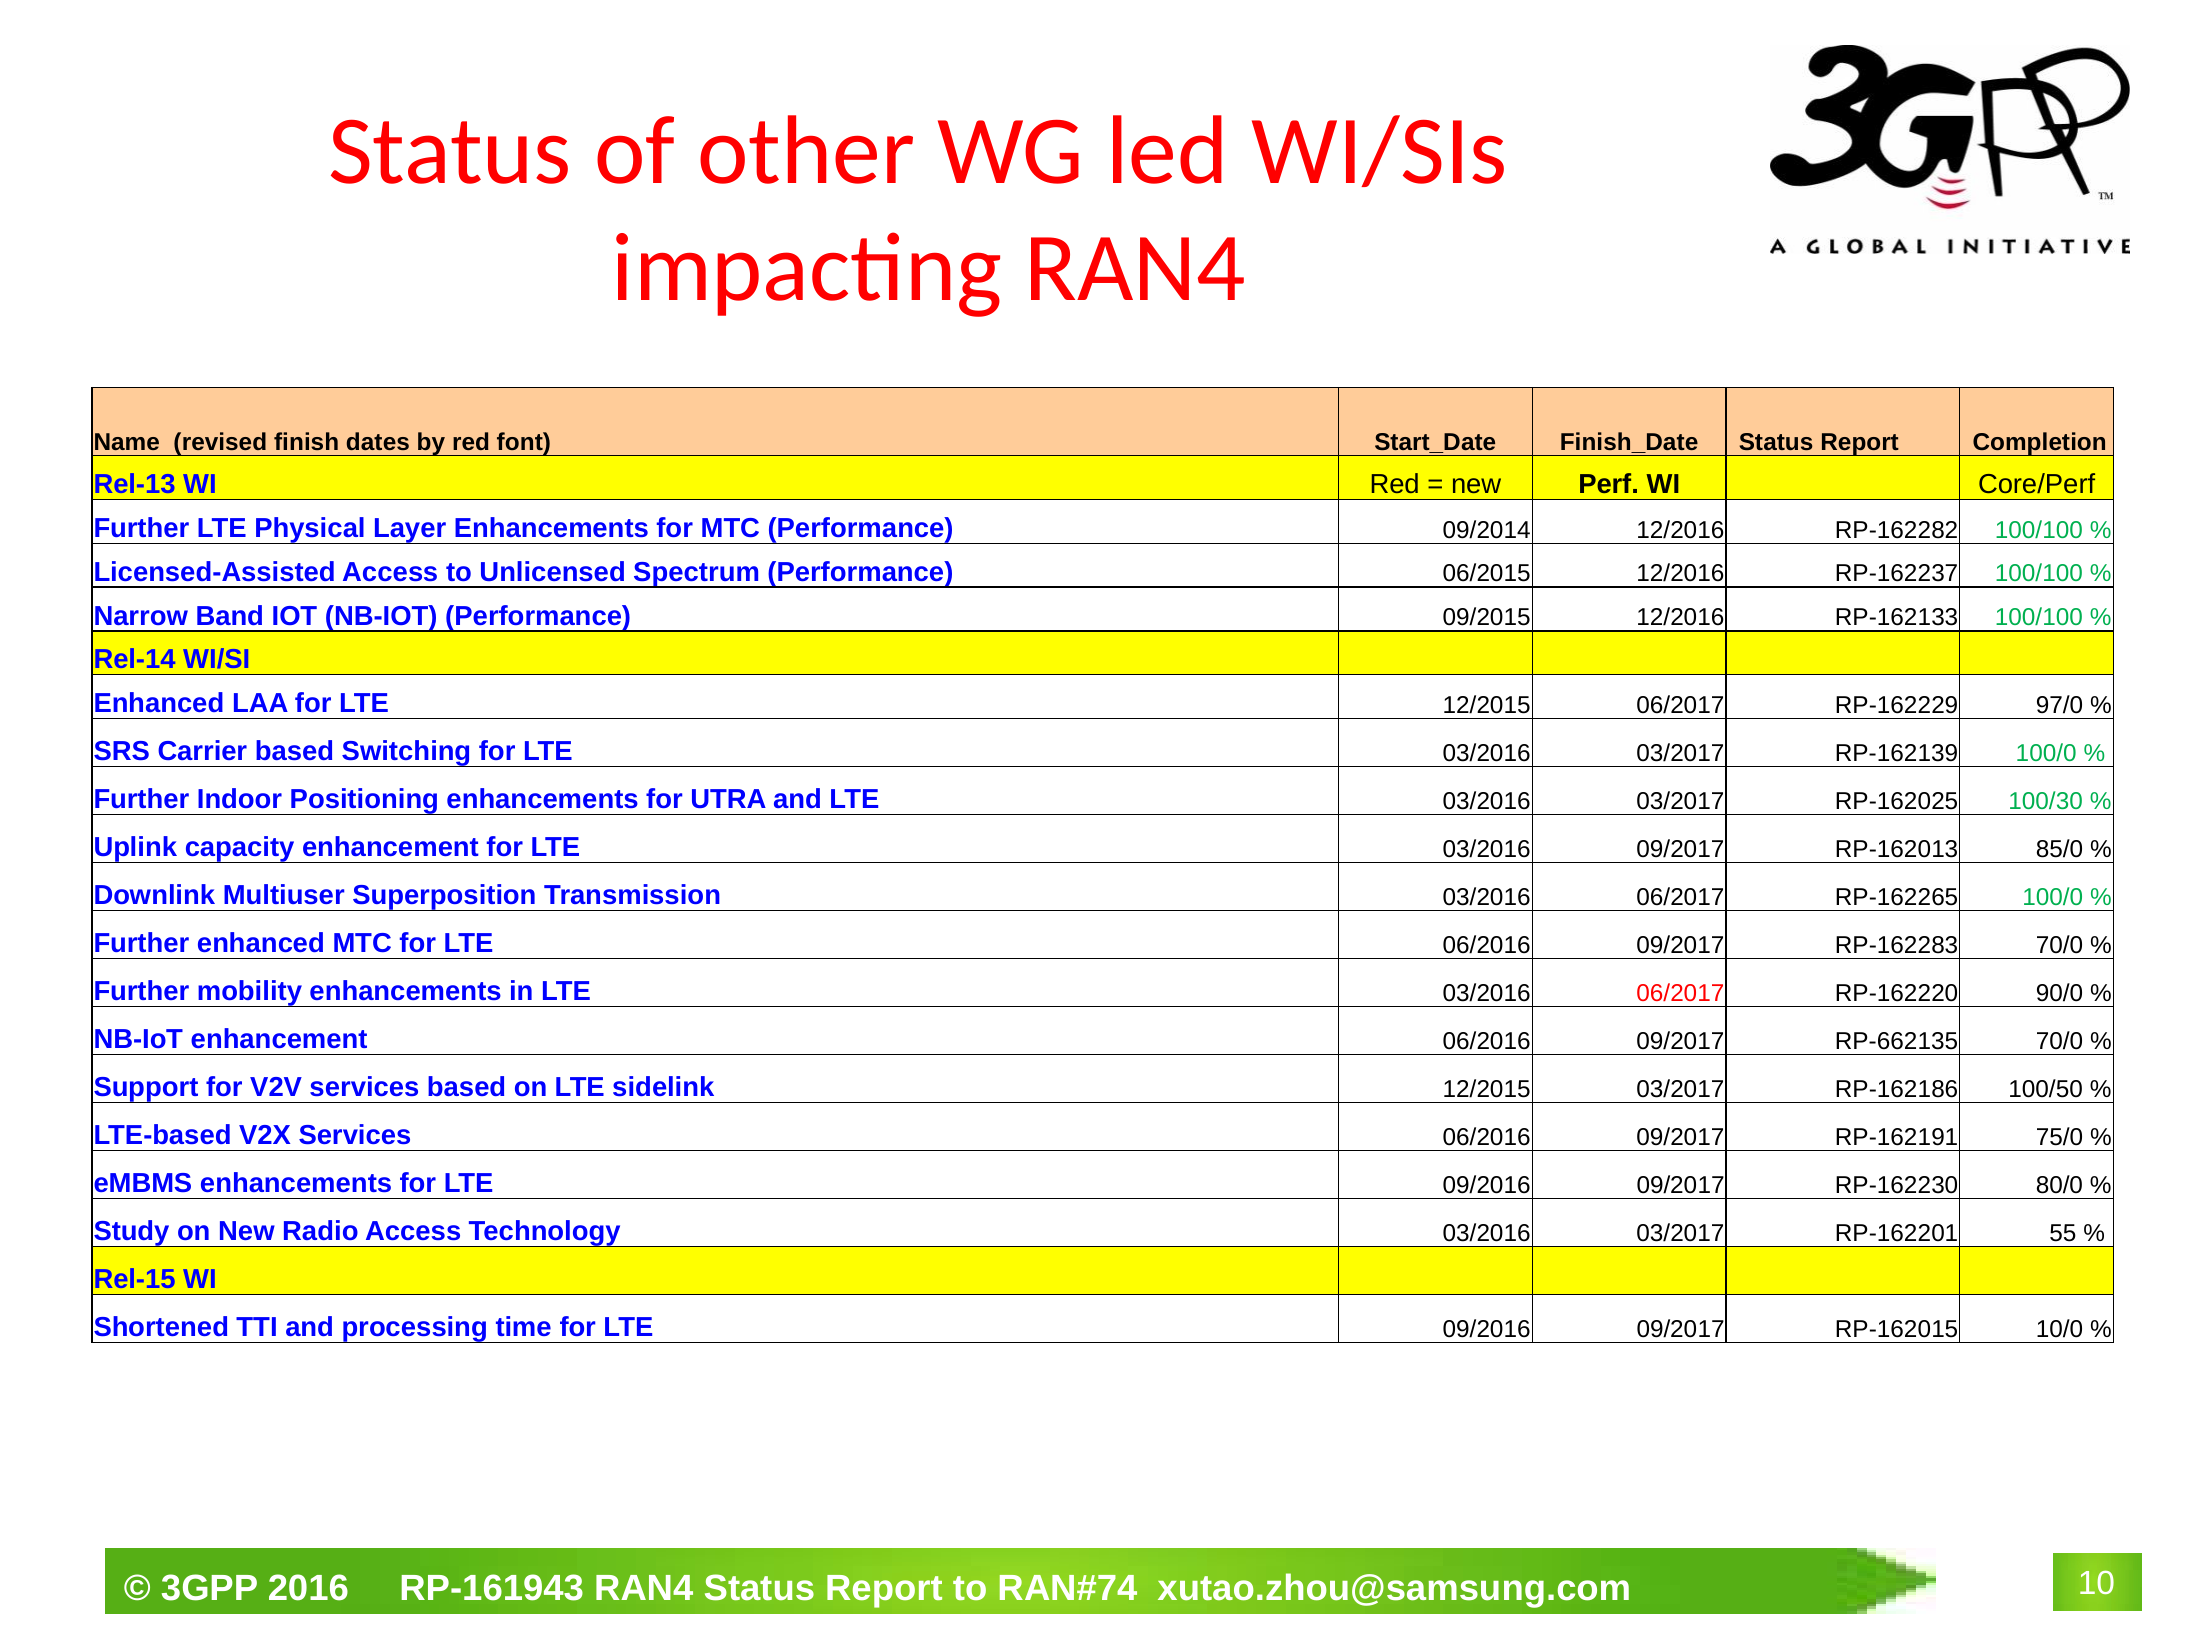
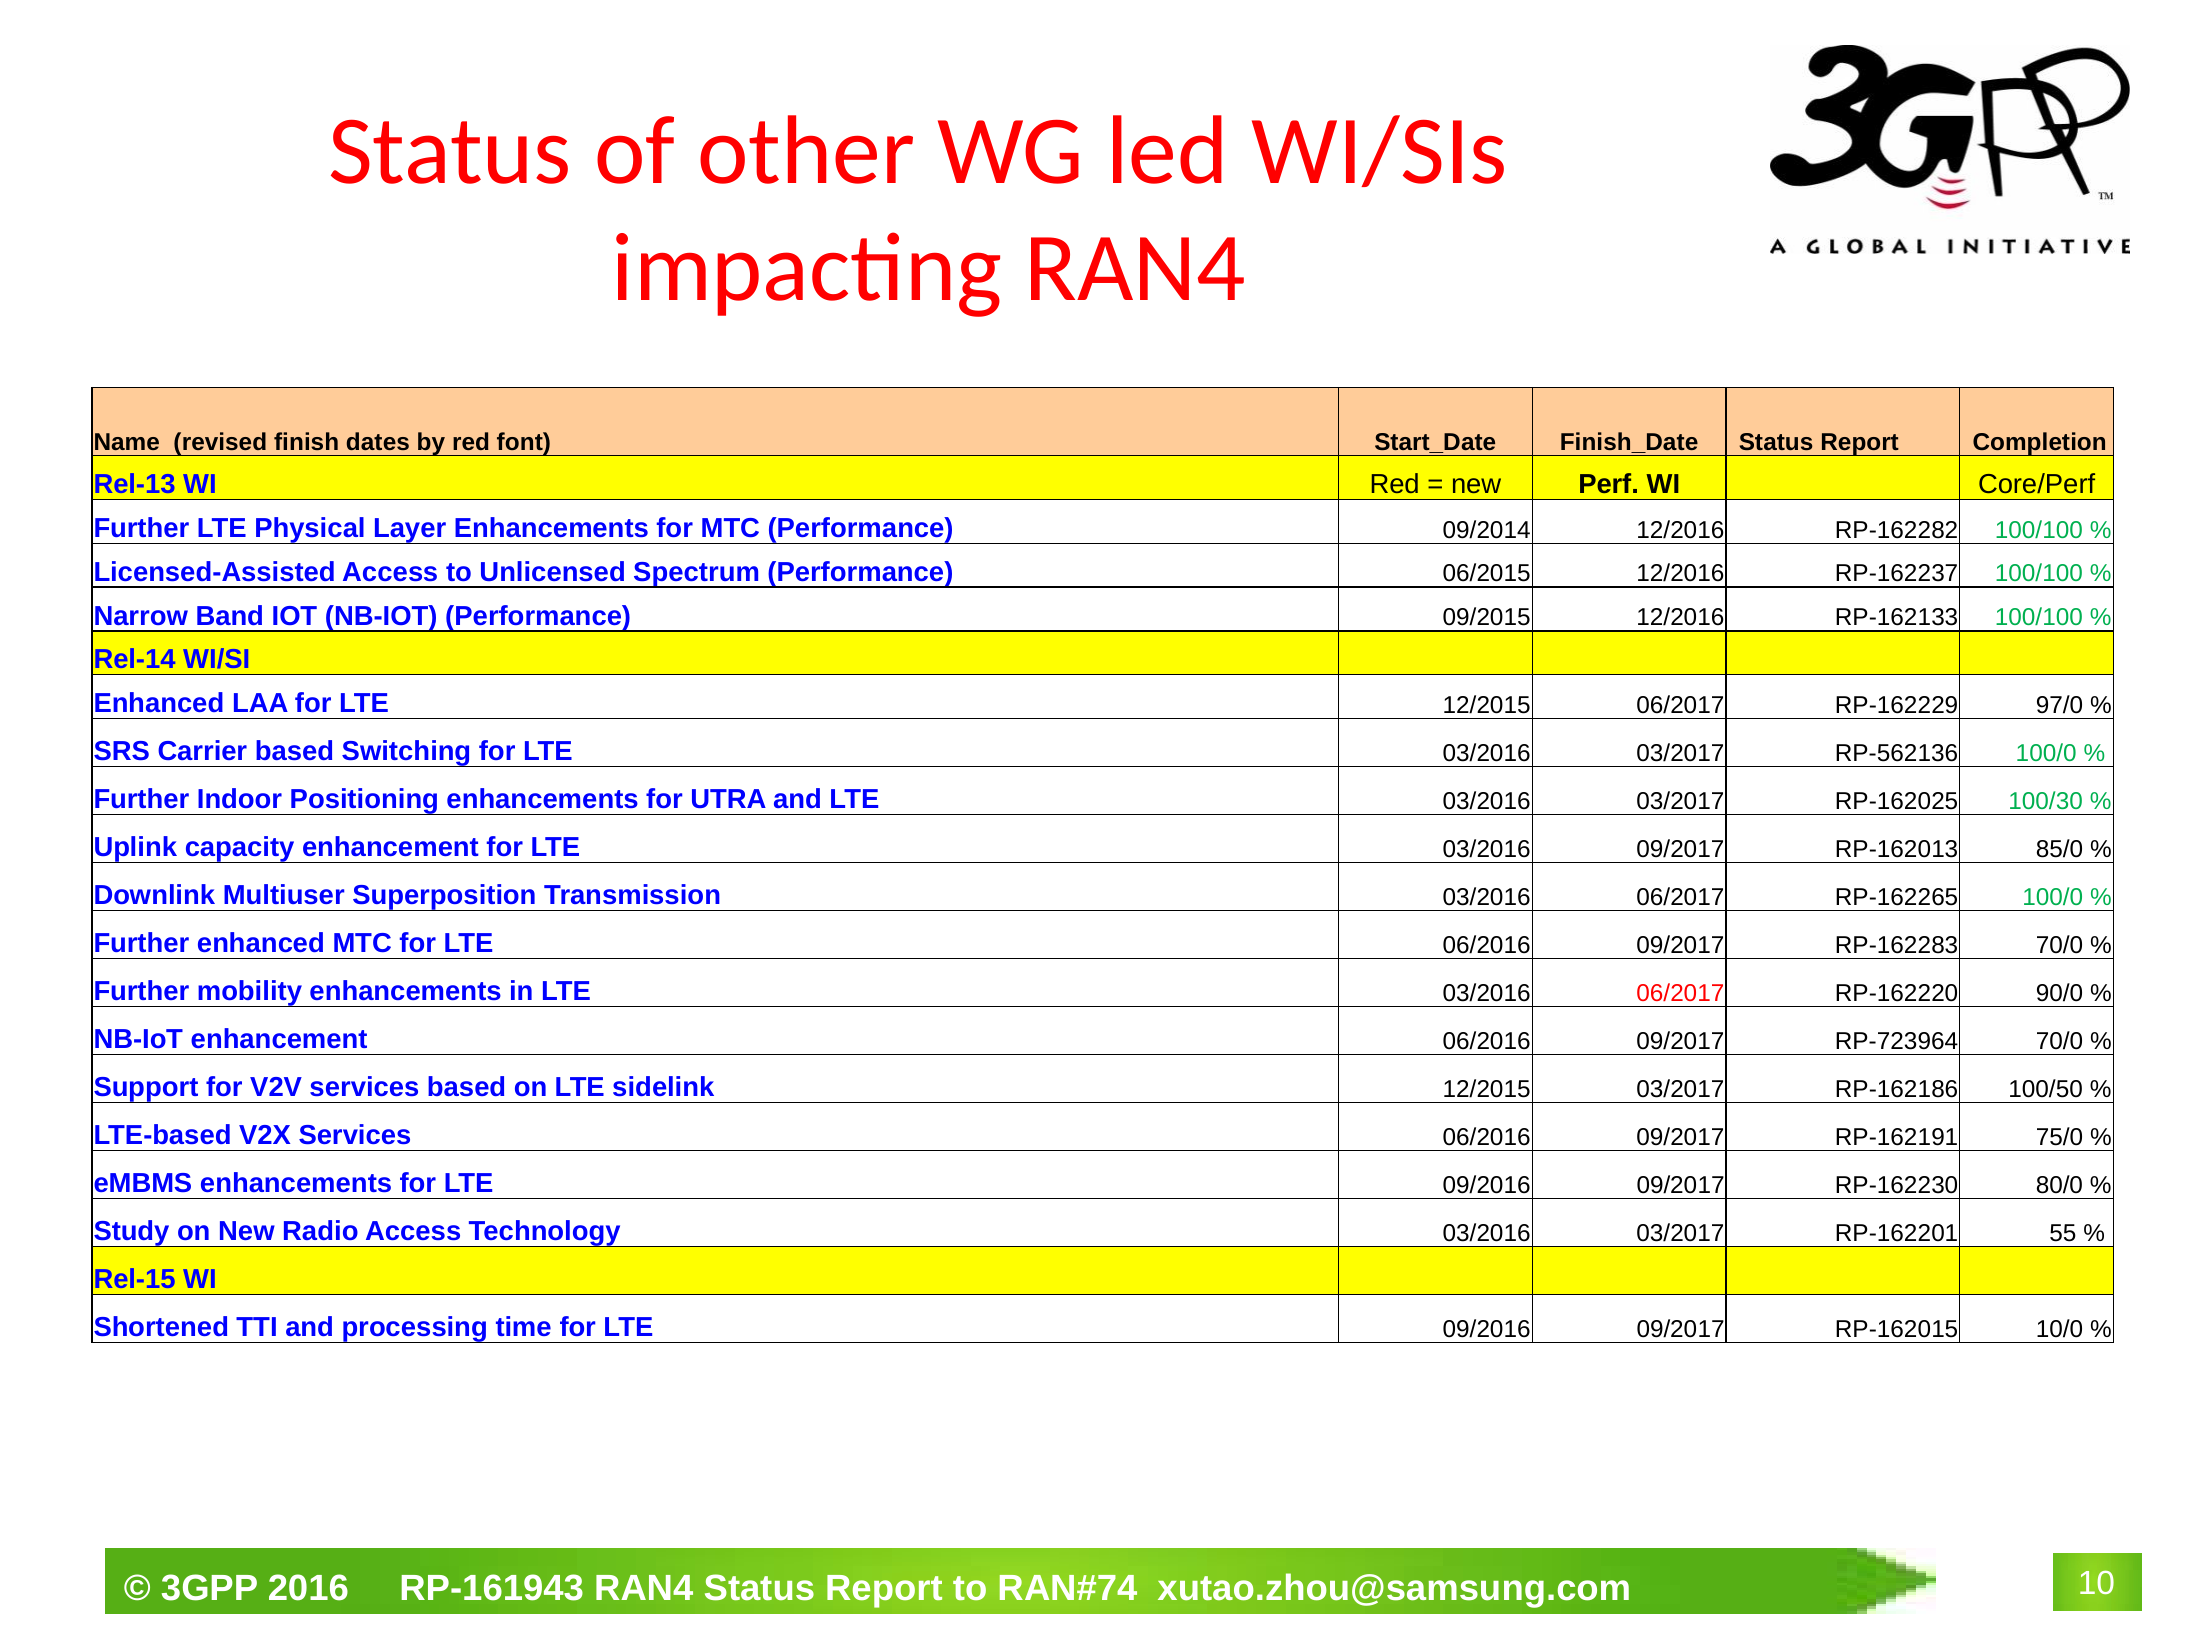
RP-162139: RP-162139 -> RP-562136
RP-662135: RP-662135 -> RP-723964
